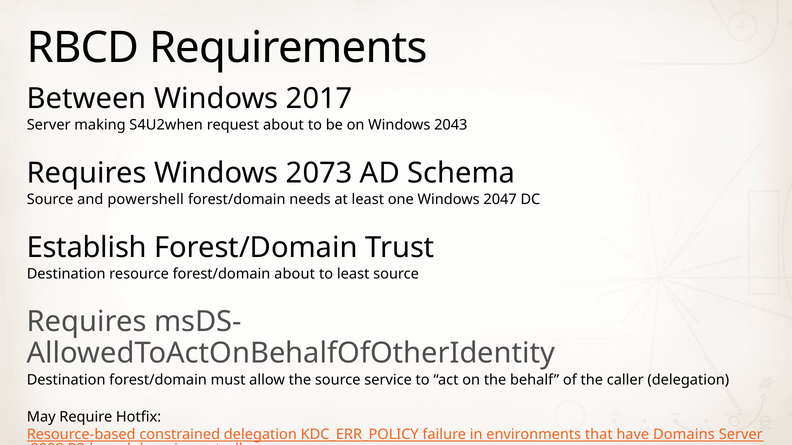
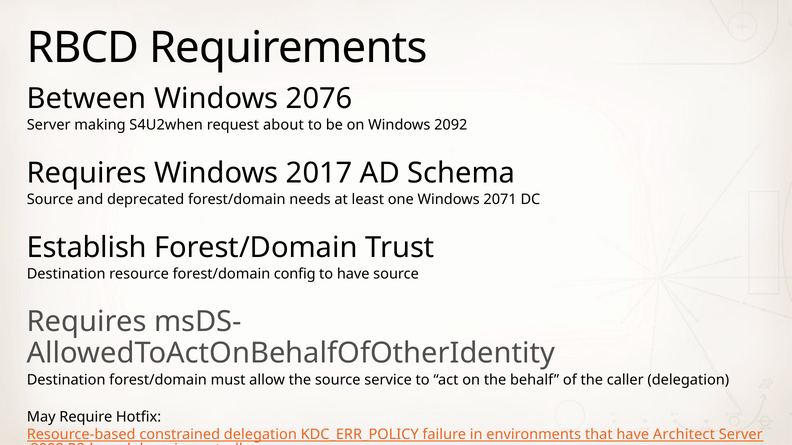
2017: 2017 -> 2076
2043: 2043 -> 2092
2073: 2073 -> 2017
powershell: powershell -> deprecated
2047: 2047 -> 2071
forest/domain about: about -> config
to least: least -> have
Domains: Domains -> Architect
